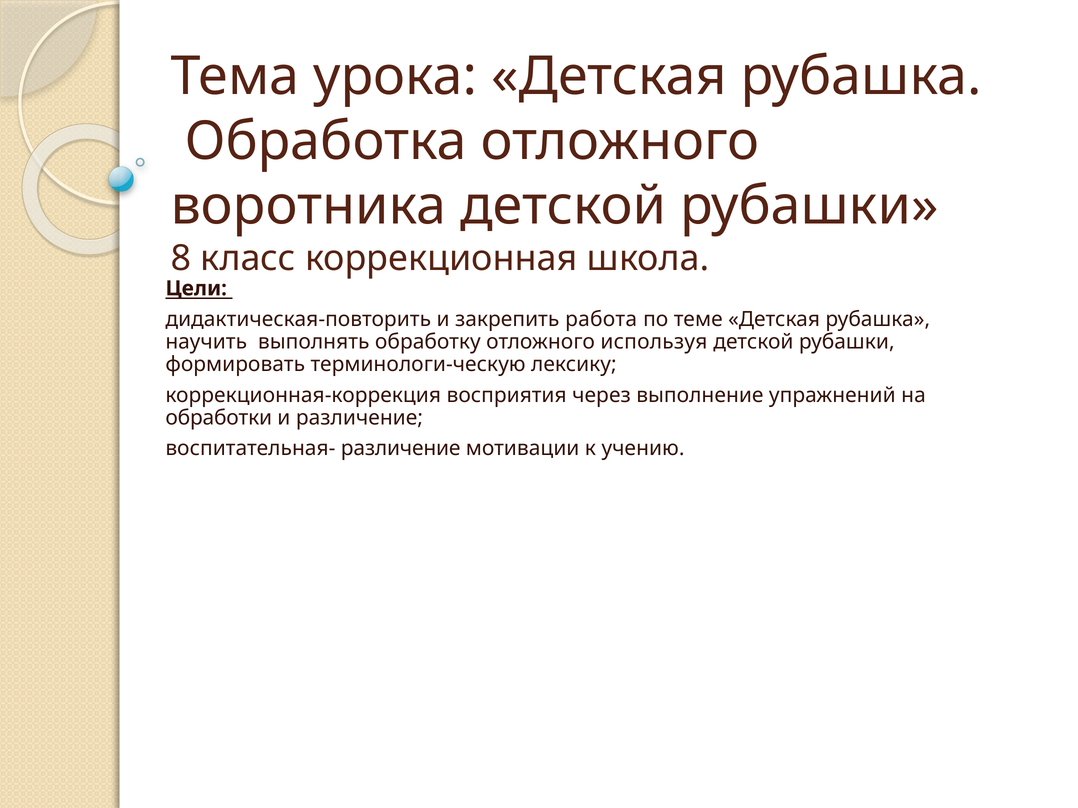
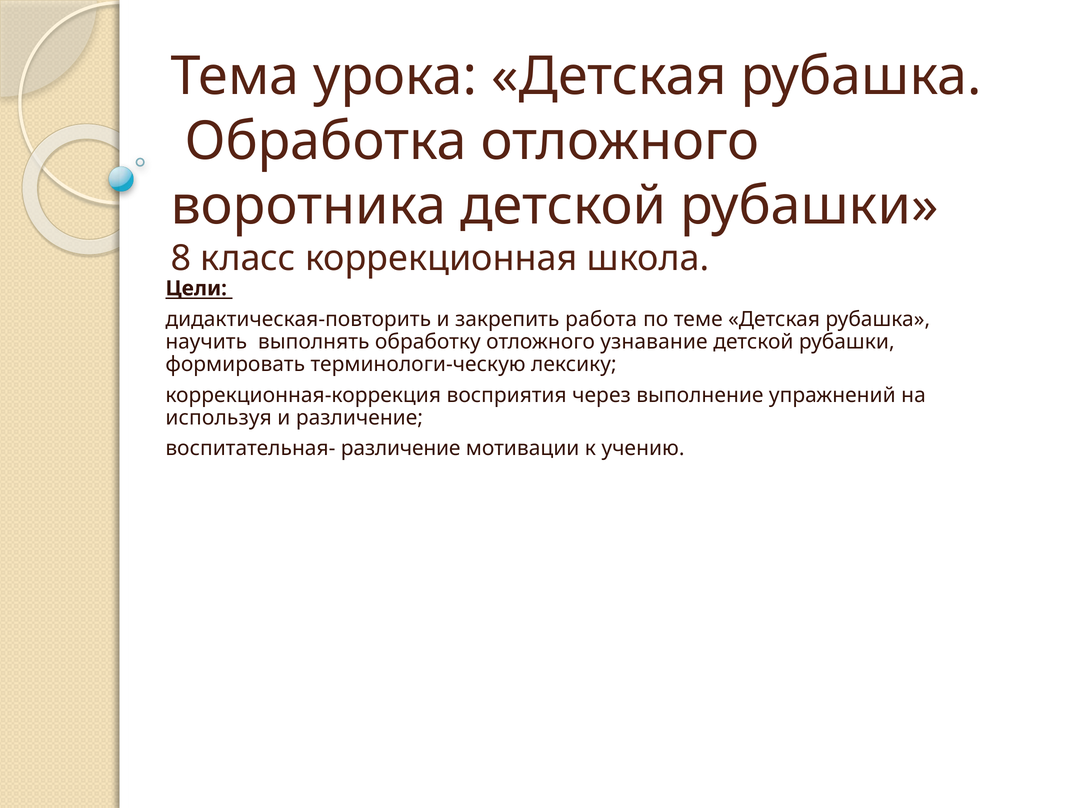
используя: используя -> узнавание
обработки: обработки -> используя
